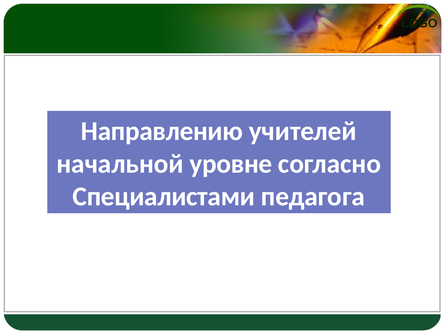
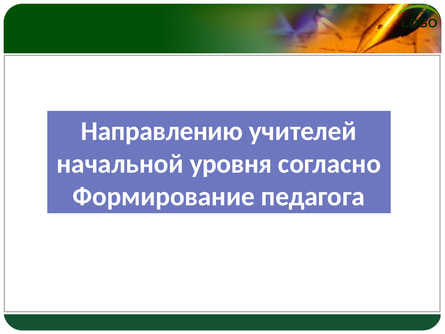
уровне: уровне -> уровня
Специалистами: Специалистами -> Формирование
